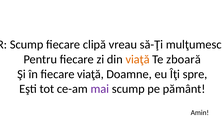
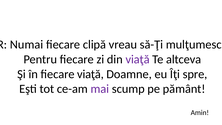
Scump at (27, 44): Scump -> Numai
viaţă at (138, 59) colour: orange -> purple
zboară: zboară -> altceva
